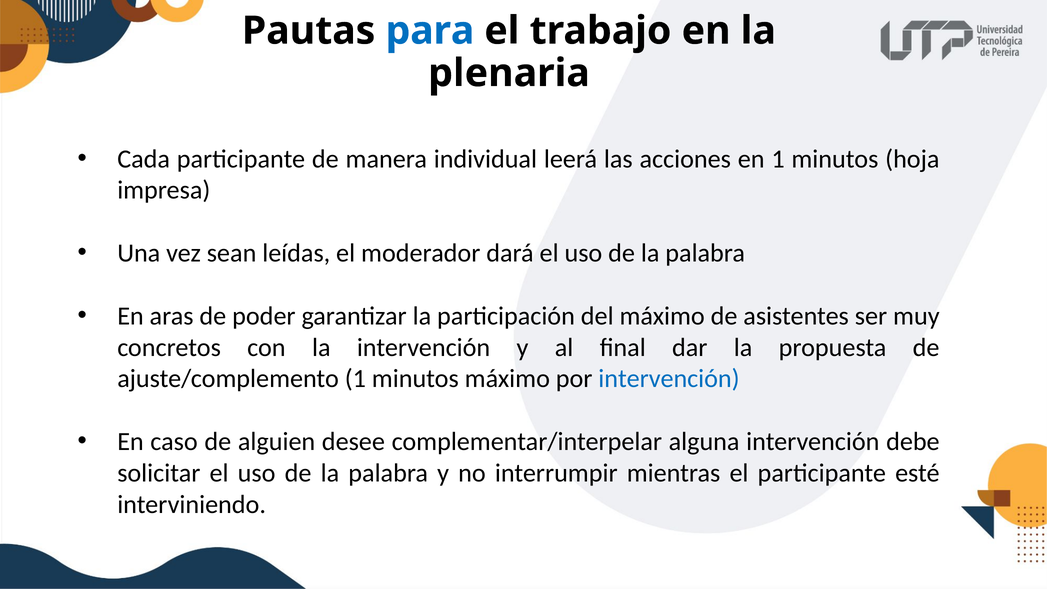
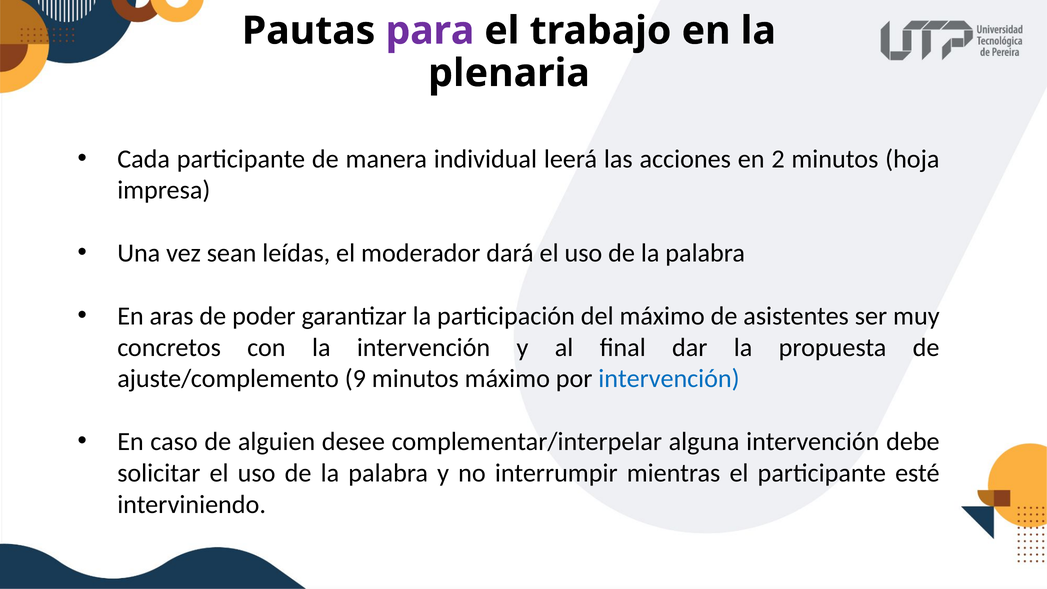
para colour: blue -> purple
en 1: 1 -> 2
ajuste/complemento 1: 1 -> 9
